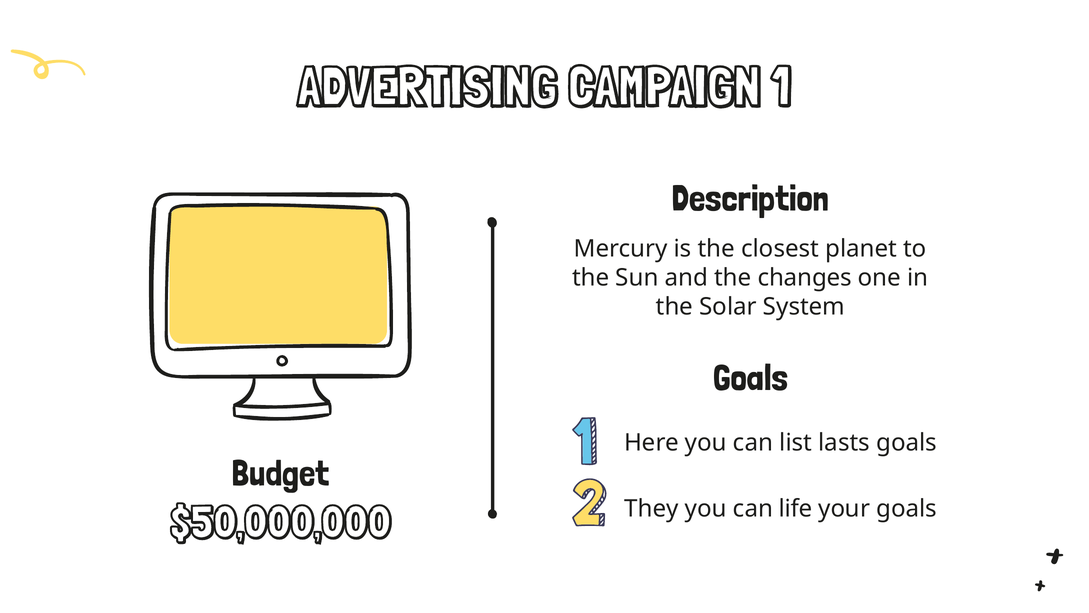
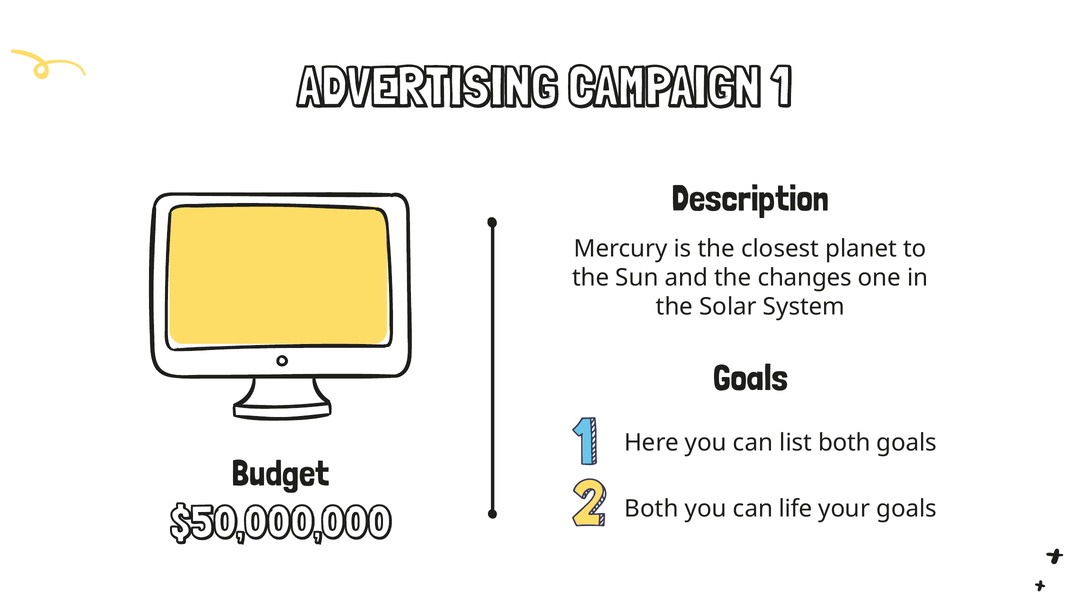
list lasts: lasts -> both
They at (651, 508): They -> Both
